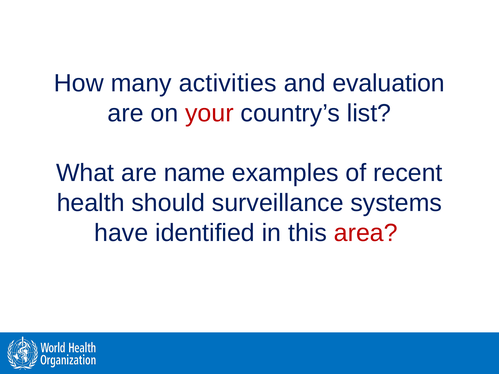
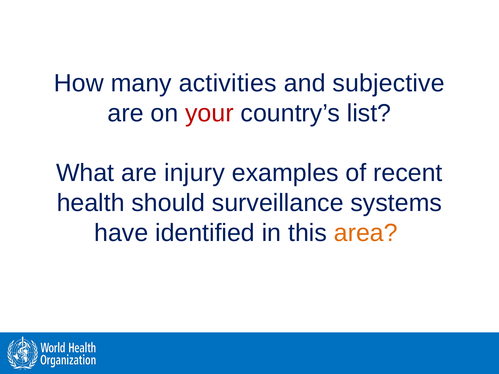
evaluation: evaluation -> subjective
name: name -> injury
area colour: red -> orange
